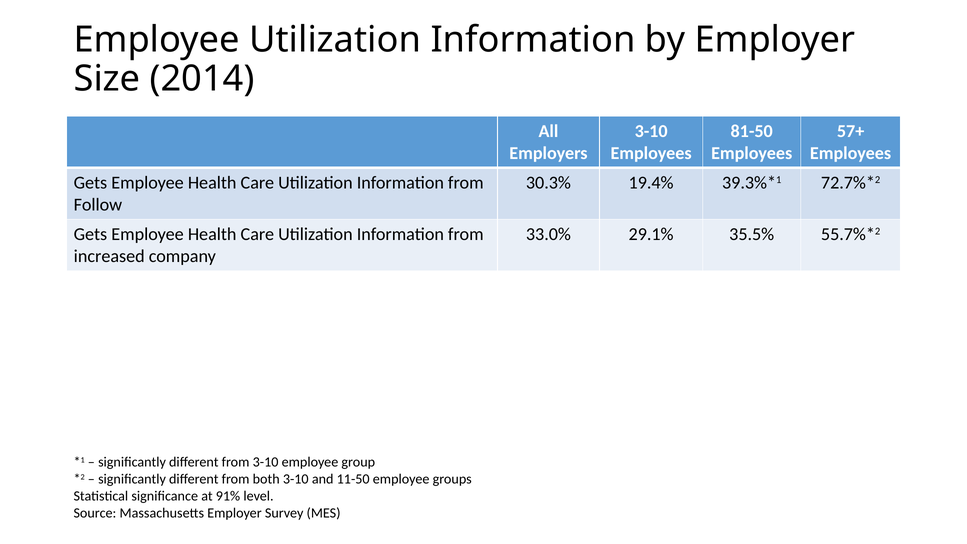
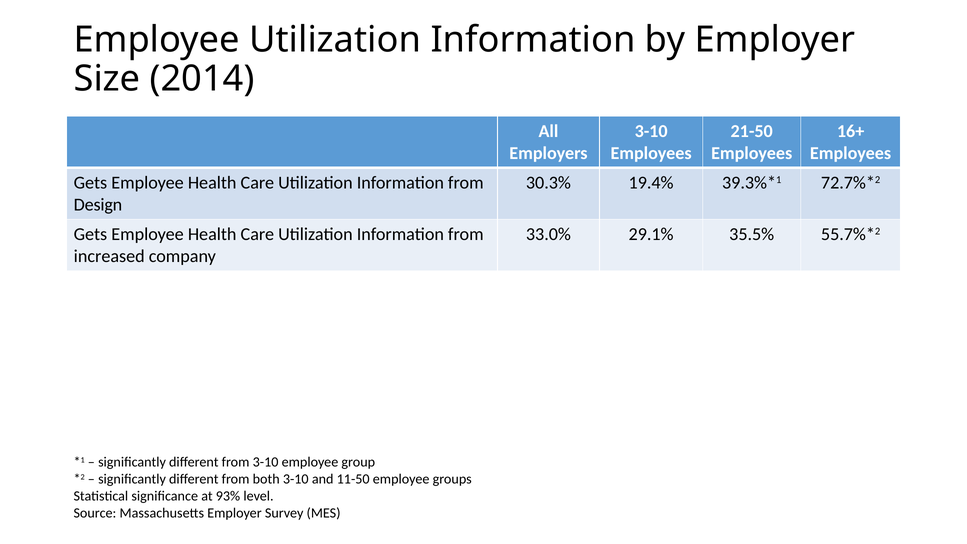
81-50: 81-50 -> 21-50
57+: 57+ -> 16+
Follow: Follow -> Design
91%: 91% -> 93%
